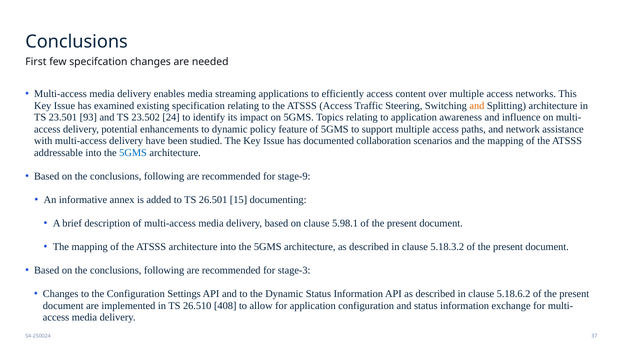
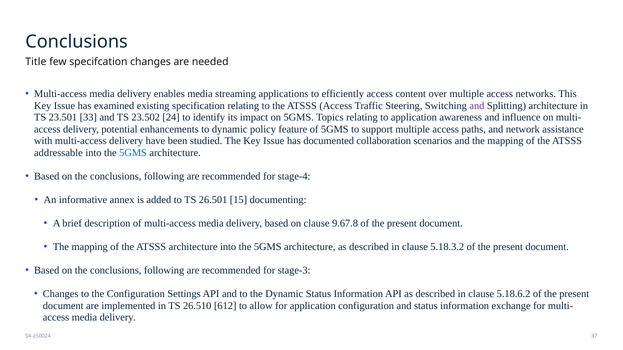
First: First -> Title
and at (477, 106) colour: orange -> purple
93: 93 -> 33
stage-9: stage-9 -> stage-4
5.98.1: 5.98.1 -> 9.67.8
408: 408 -> 612
